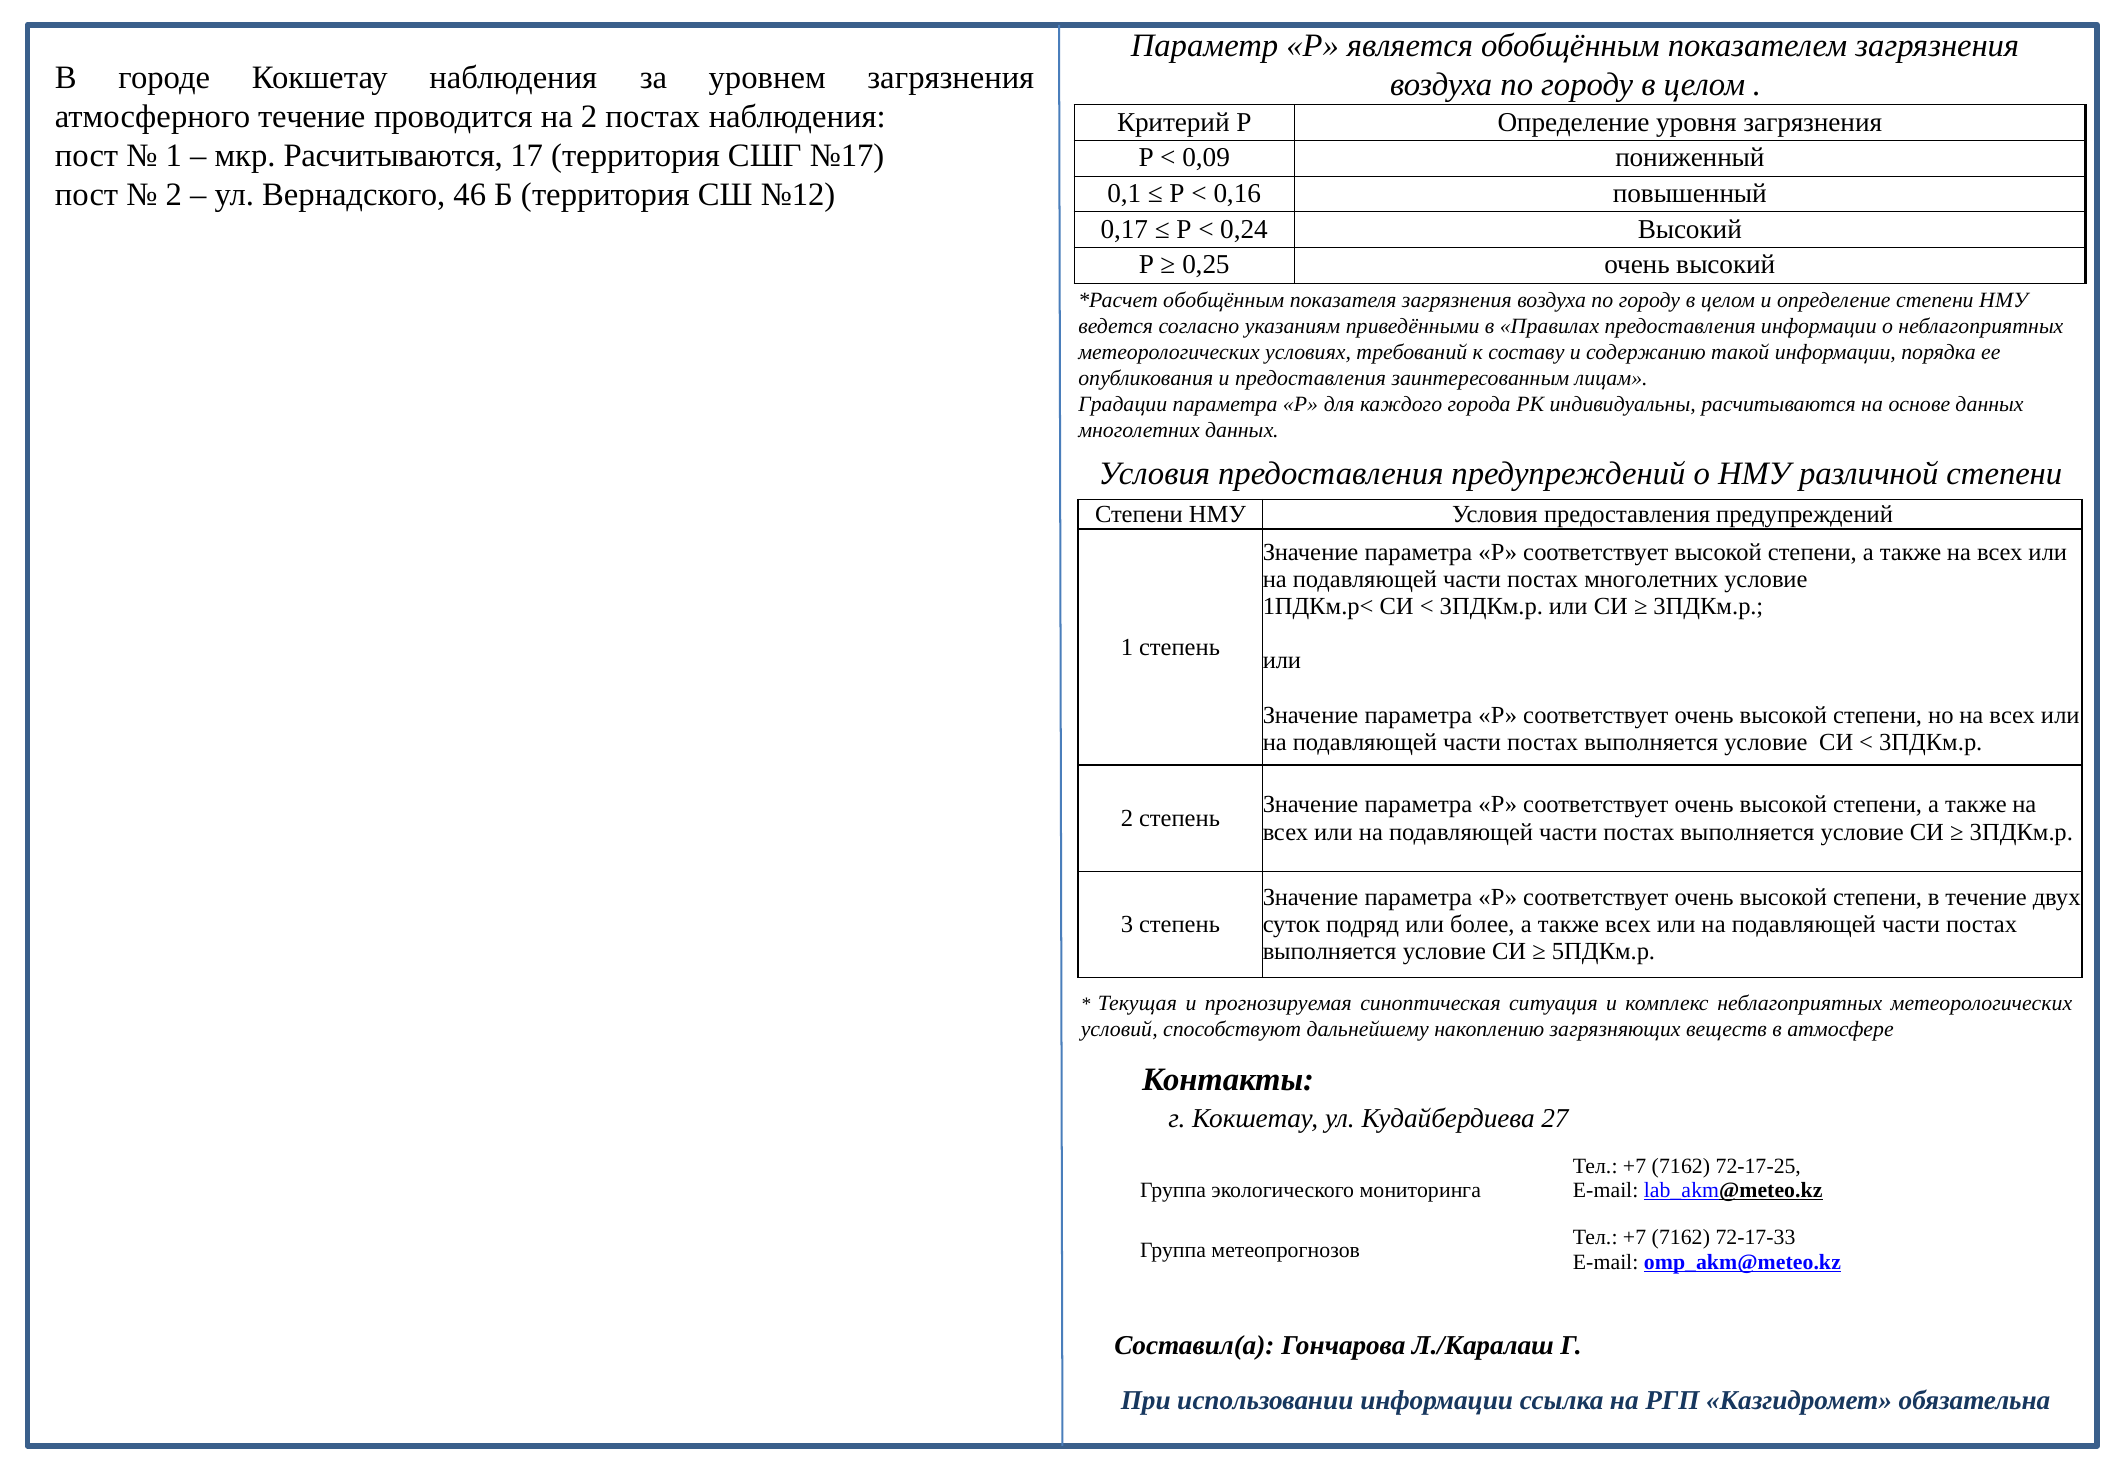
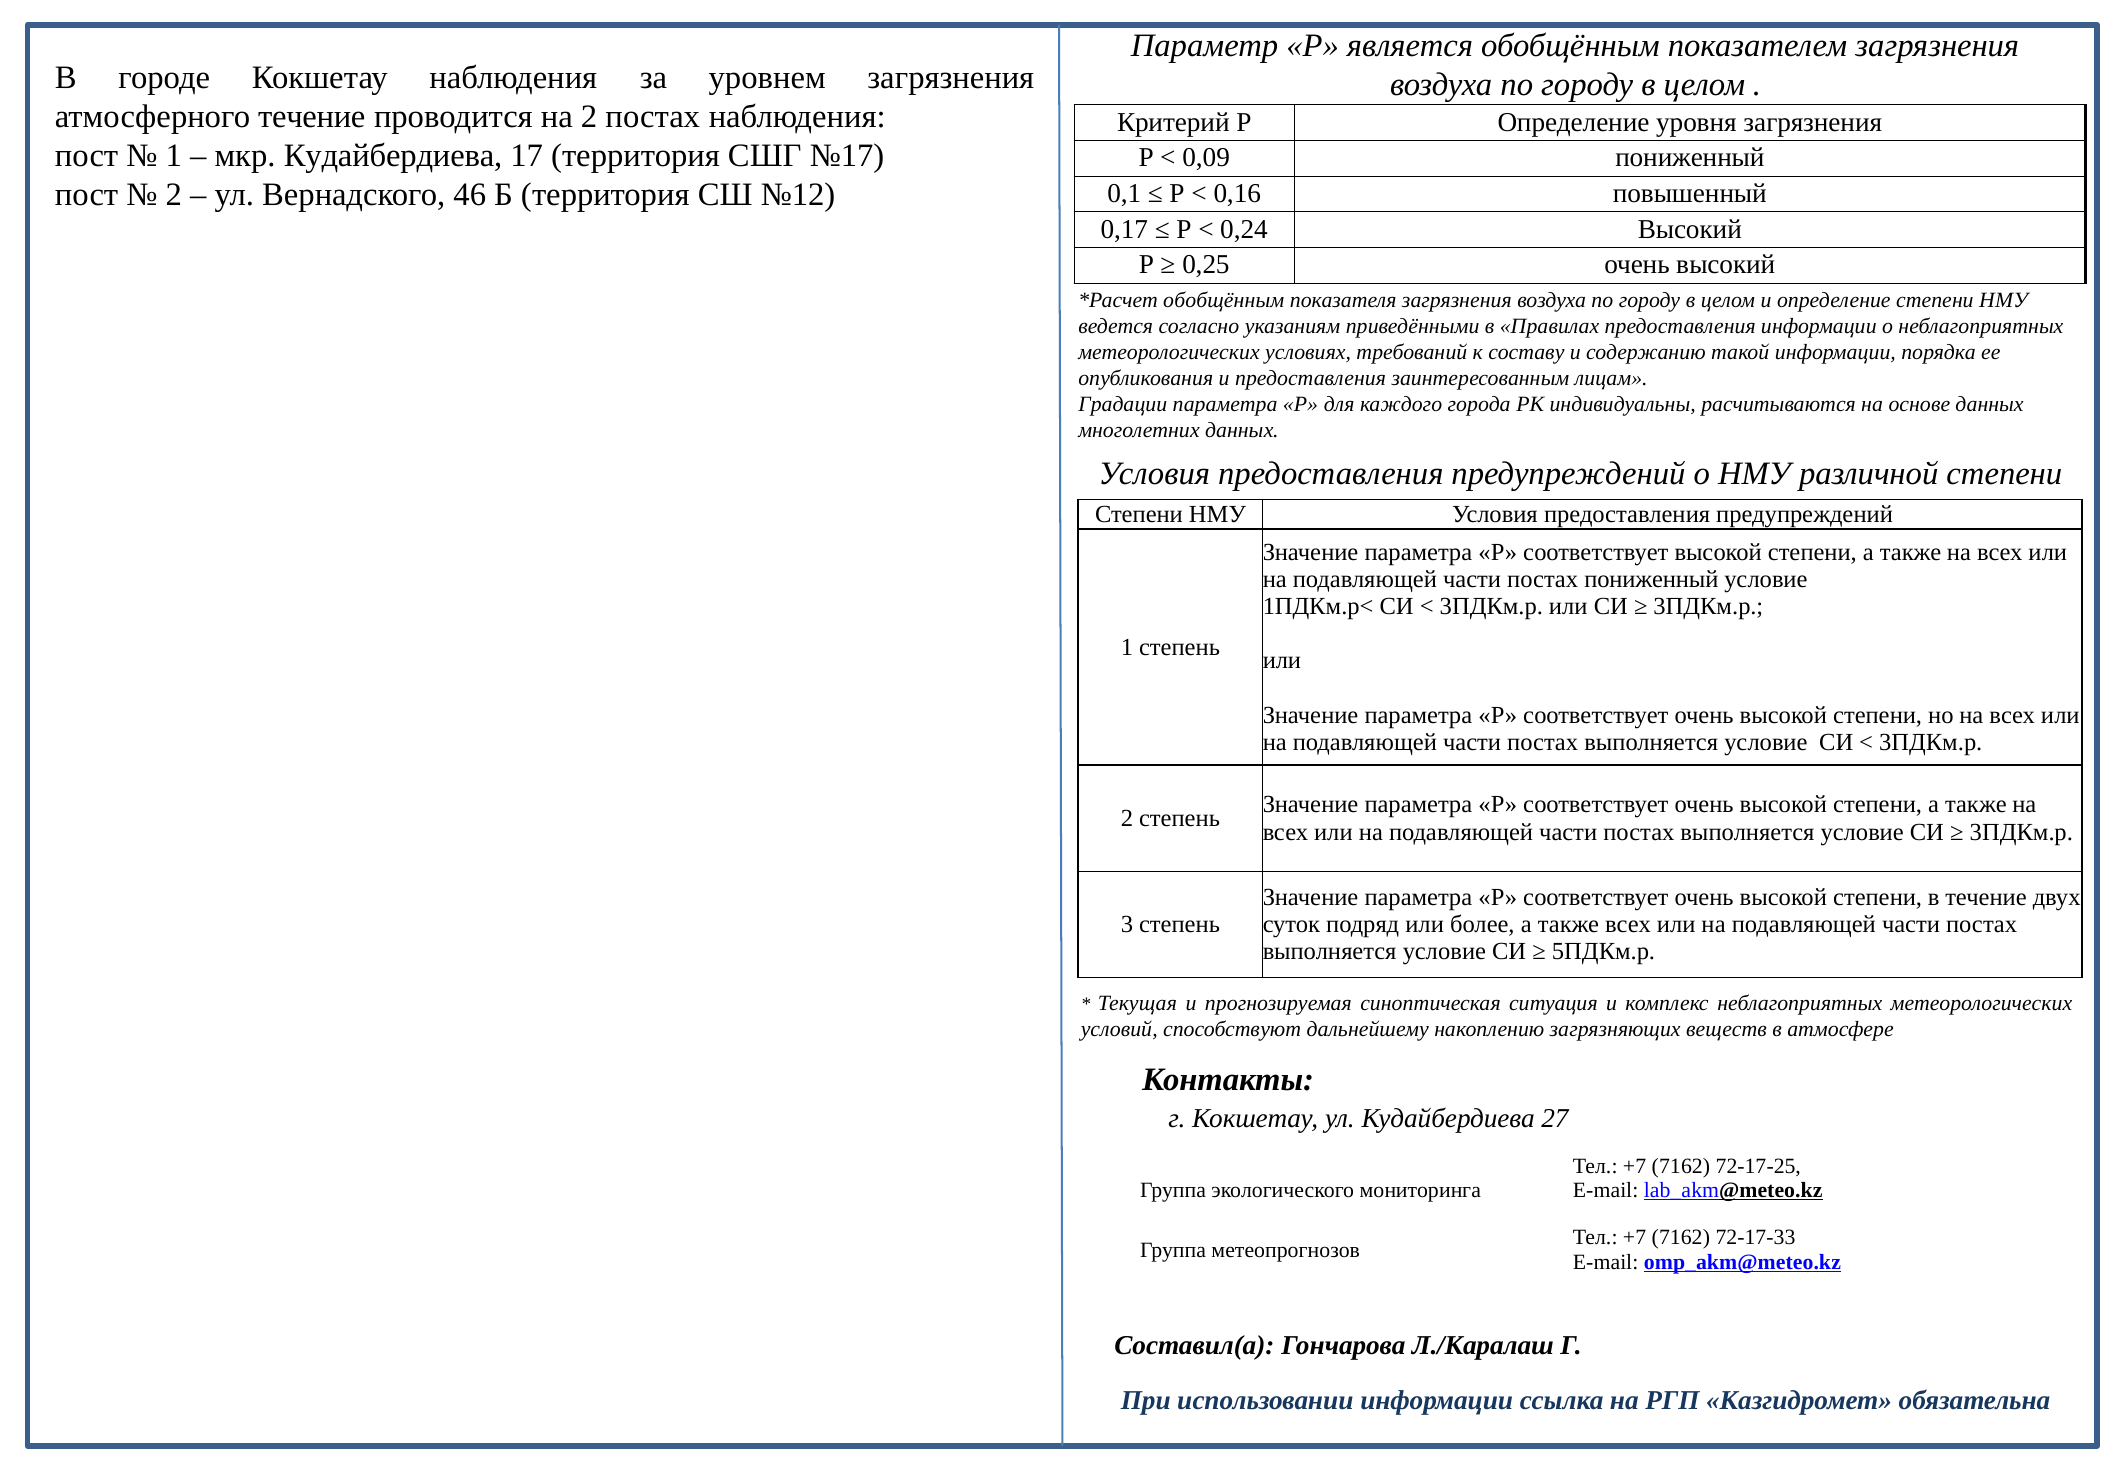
мкр Расчитываются: Расчитываются -> Кудайбердиева
постах многолетних: многолетних -> пониженный
